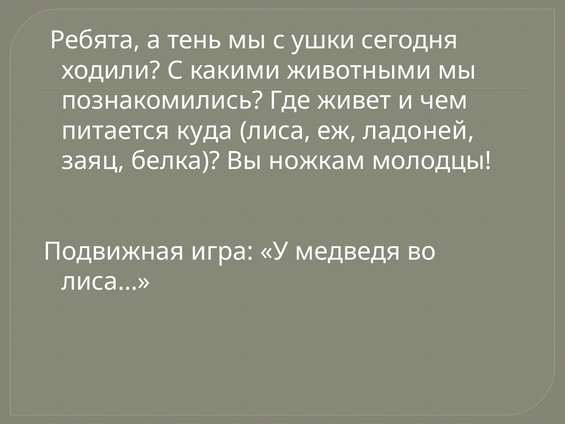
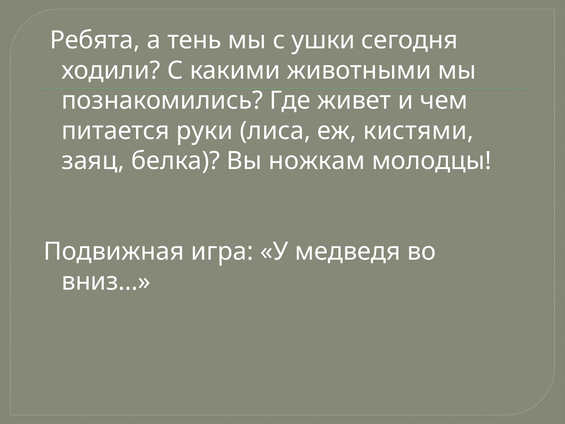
куда: куда -> руки
ладоней: ладоней -> кистями
лиса…: лиса… -> вниз…
